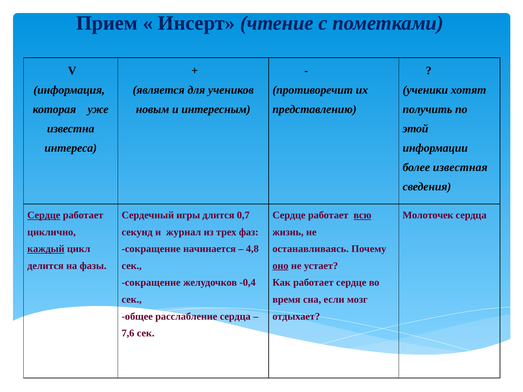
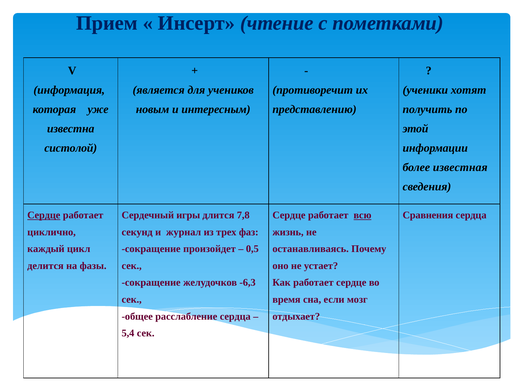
интереса: интереса -> систолой
0,7: 0,7 -> 7,8
Молоточек: Молоточек -> Сравнения
каждый underline: present -> none
начинается: начинается -> произойдет
4,8: 4,8 -> 0,5
оно underline: present -> none
-0,4: -0,4 -> -6,3
7,6: 7,6 -> 5,4
